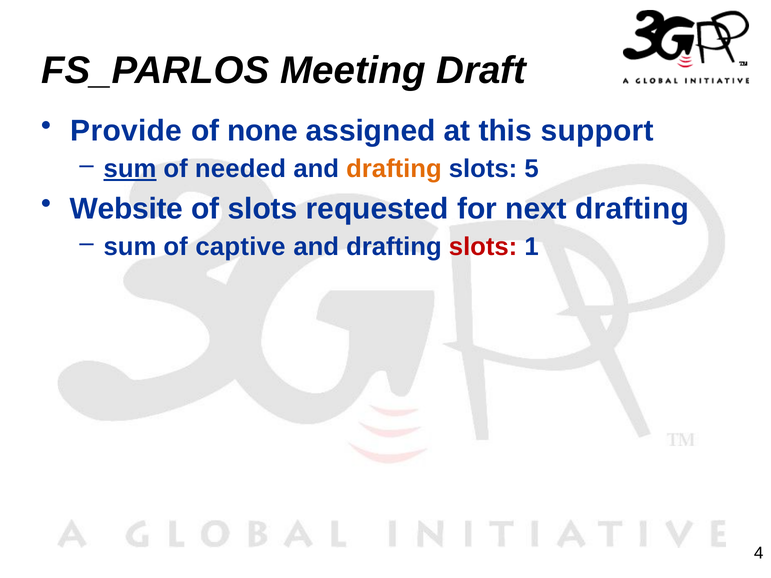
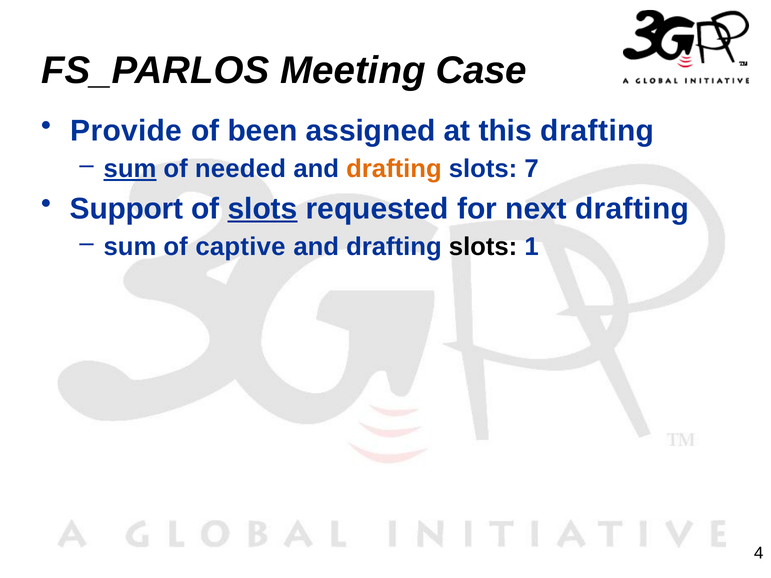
Draft: Draft -> Case
none: none -> been
this support: support -> drafting
5: 5 -> 7
Website: Website -> Support
slots at (263, 209) underline: none -> present
slots at (483, 247) colour: red -> black
